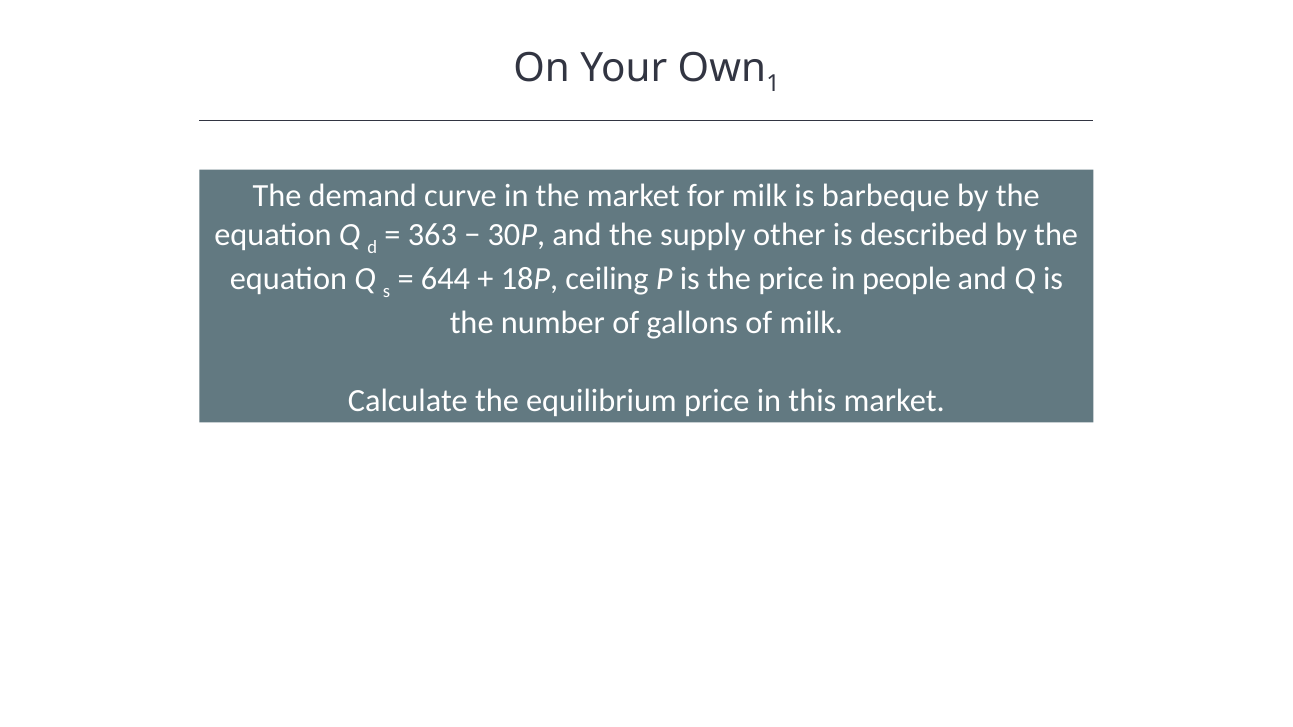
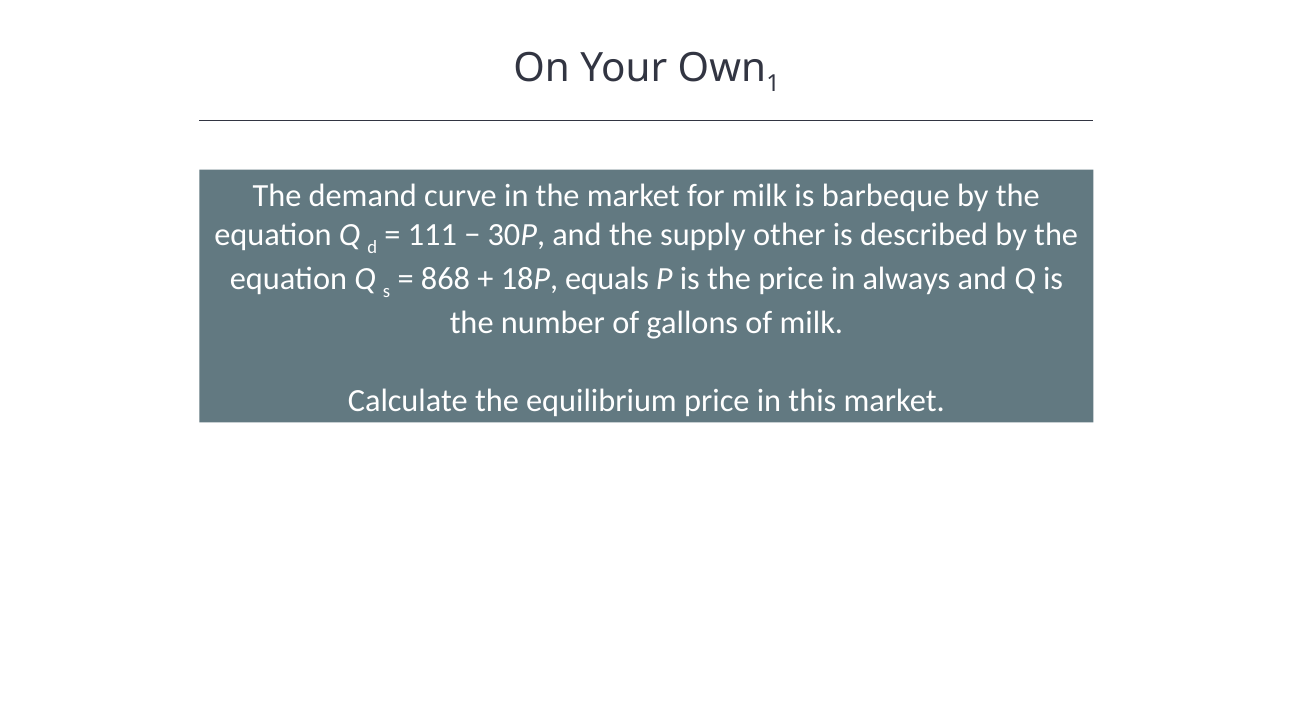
363: 363 -> 111
644: 644 -> 868
ceiling: ceiling -> equals
people: people -> always
